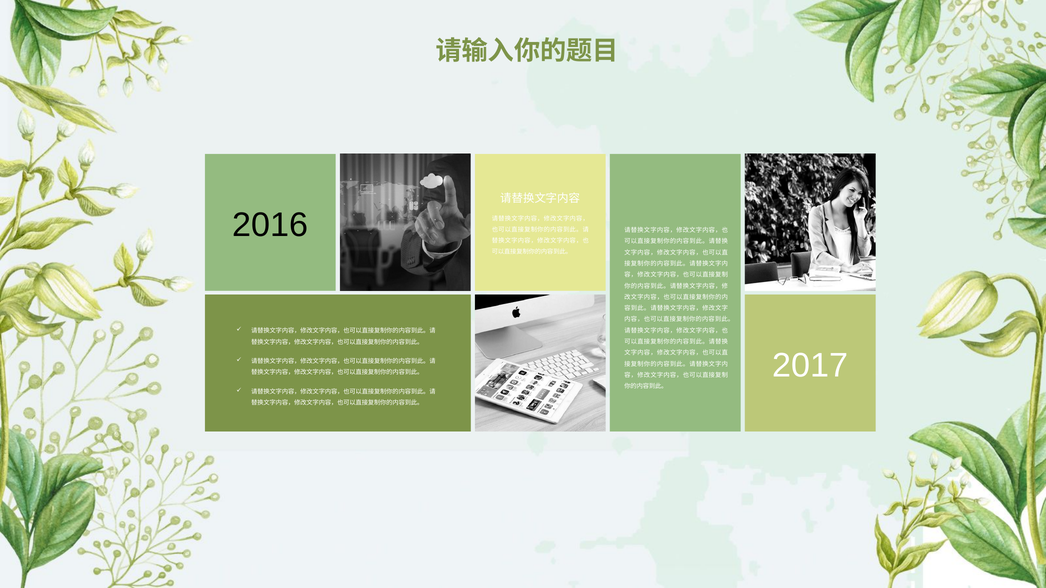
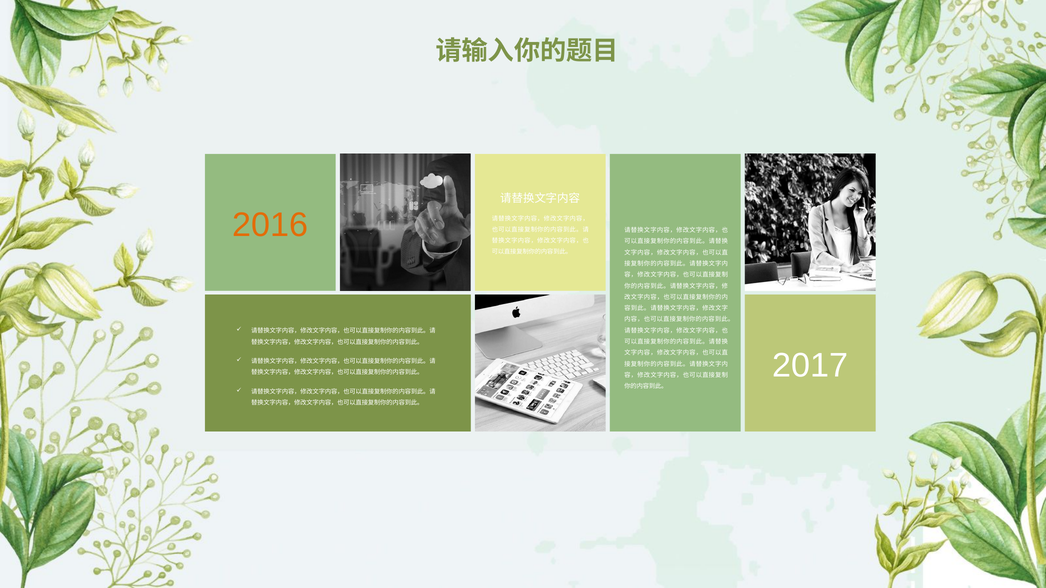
2016 colour: black -> orange
